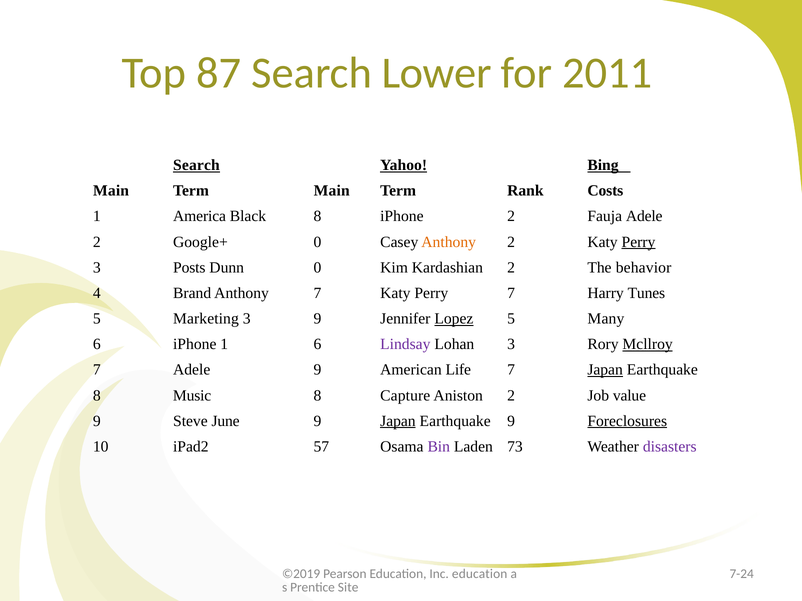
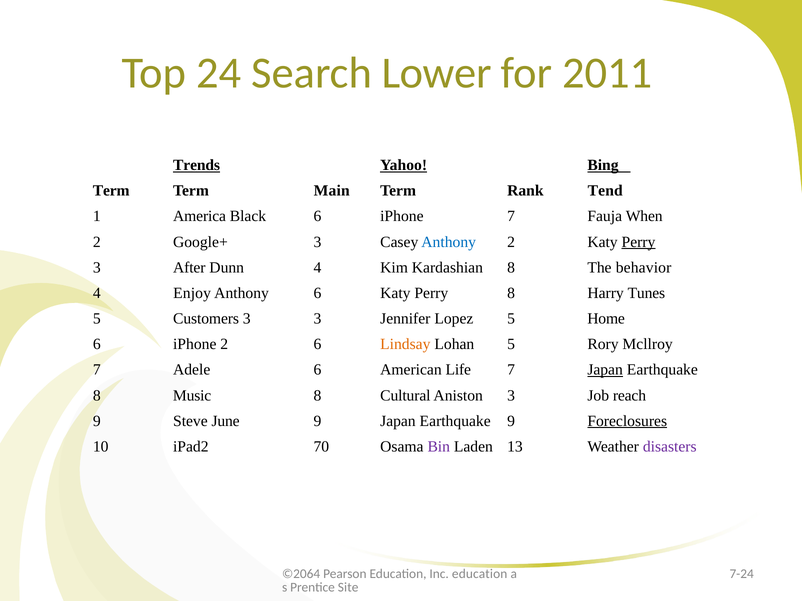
87: 87 -> 24
Search at (196, 165): Search -> Trends
Main at (111, 191): Main -> Term
Costs: Costs -> Tend
Black 8: 8 -> 6
iPhone 2: 2 -> 7
Fauja Adele: Adele -> When
Google+ 0: 0 -> 3
Anthony at (449, 242) colour: orange -> blue
Posts: Posts -> After
Dunn 0: 0 -> 4
Kardashian 2: 2 -> 8
Brand: Brand -> Enjoy
Anthony 7: 7 -> 6
Perry 7: 7 -> 8
Marketing: Marketing -> Customers
3 9: 9 -> 3
Lopez underline: present -> none
Many: Many -> Home
iPhone 1: 1 -> 2
Lindsay colour: purple -> orange
Lohan 3: 3 -> 5
Mcllroy underline: present -> none
Adele 9: 9 -> 6
Capture: Capture -> Cultural
Aniston 2: 2 -> 3
value: value -> reach
Japan at (398, 421) underline: present -> none
57: 57 -> 70
73: 73 -> 13
©2019: ©2019 -> ©2064
